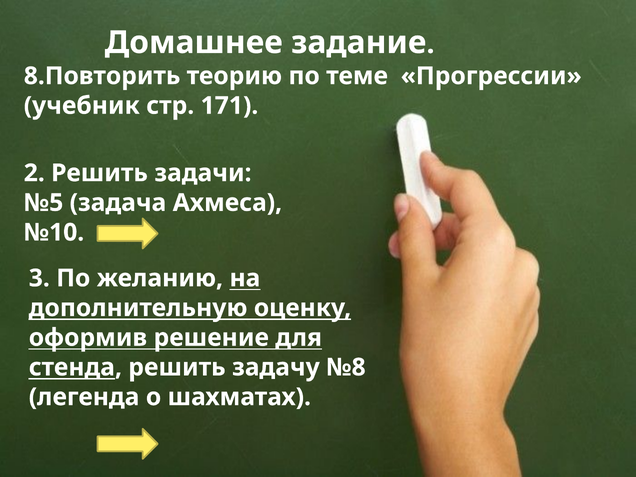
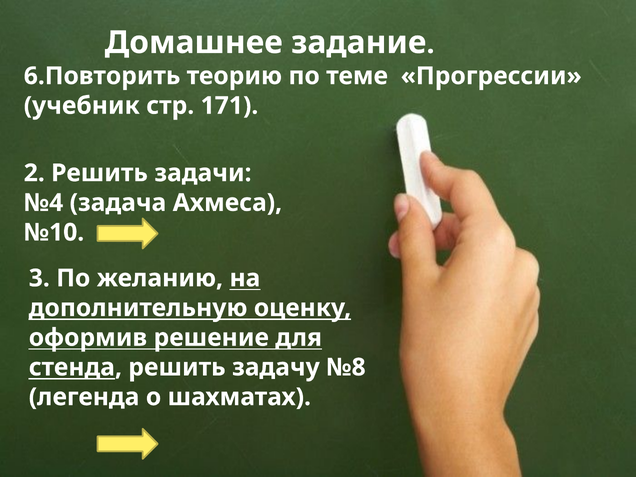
8.Повторить: 8.Повторить -> 6.Повторить
№5: №5 -> №4
